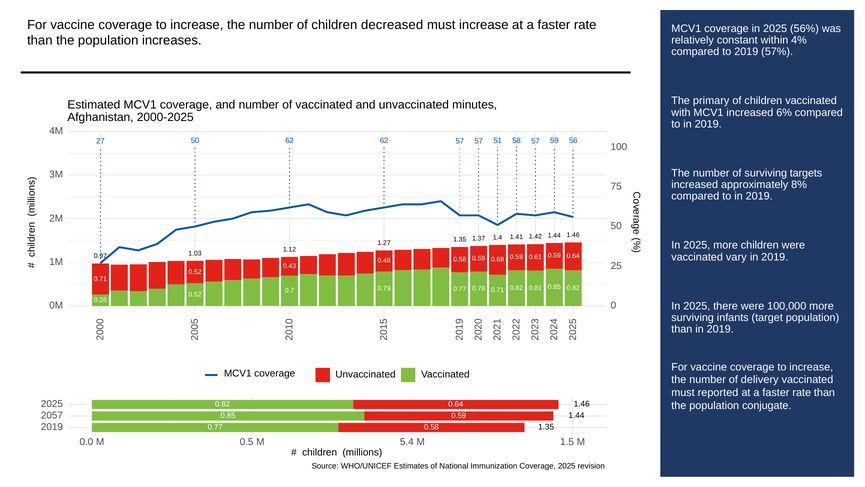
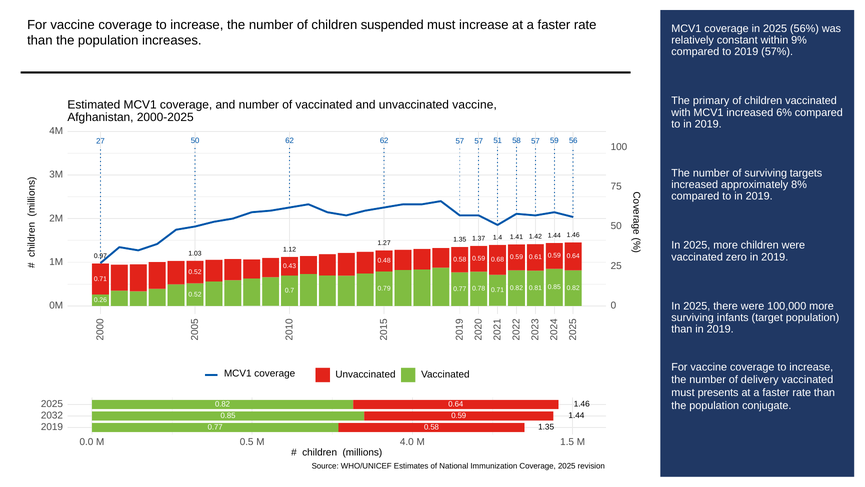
decreased: decreased -> suspended
4%: 4% -> 9%
unvaccinated minutes: minutes -> vaccine
vary: vary -> zero
reported: reported -> presents
2057: 2057 -> 2032
5.4: 5.4 -> 4.0
